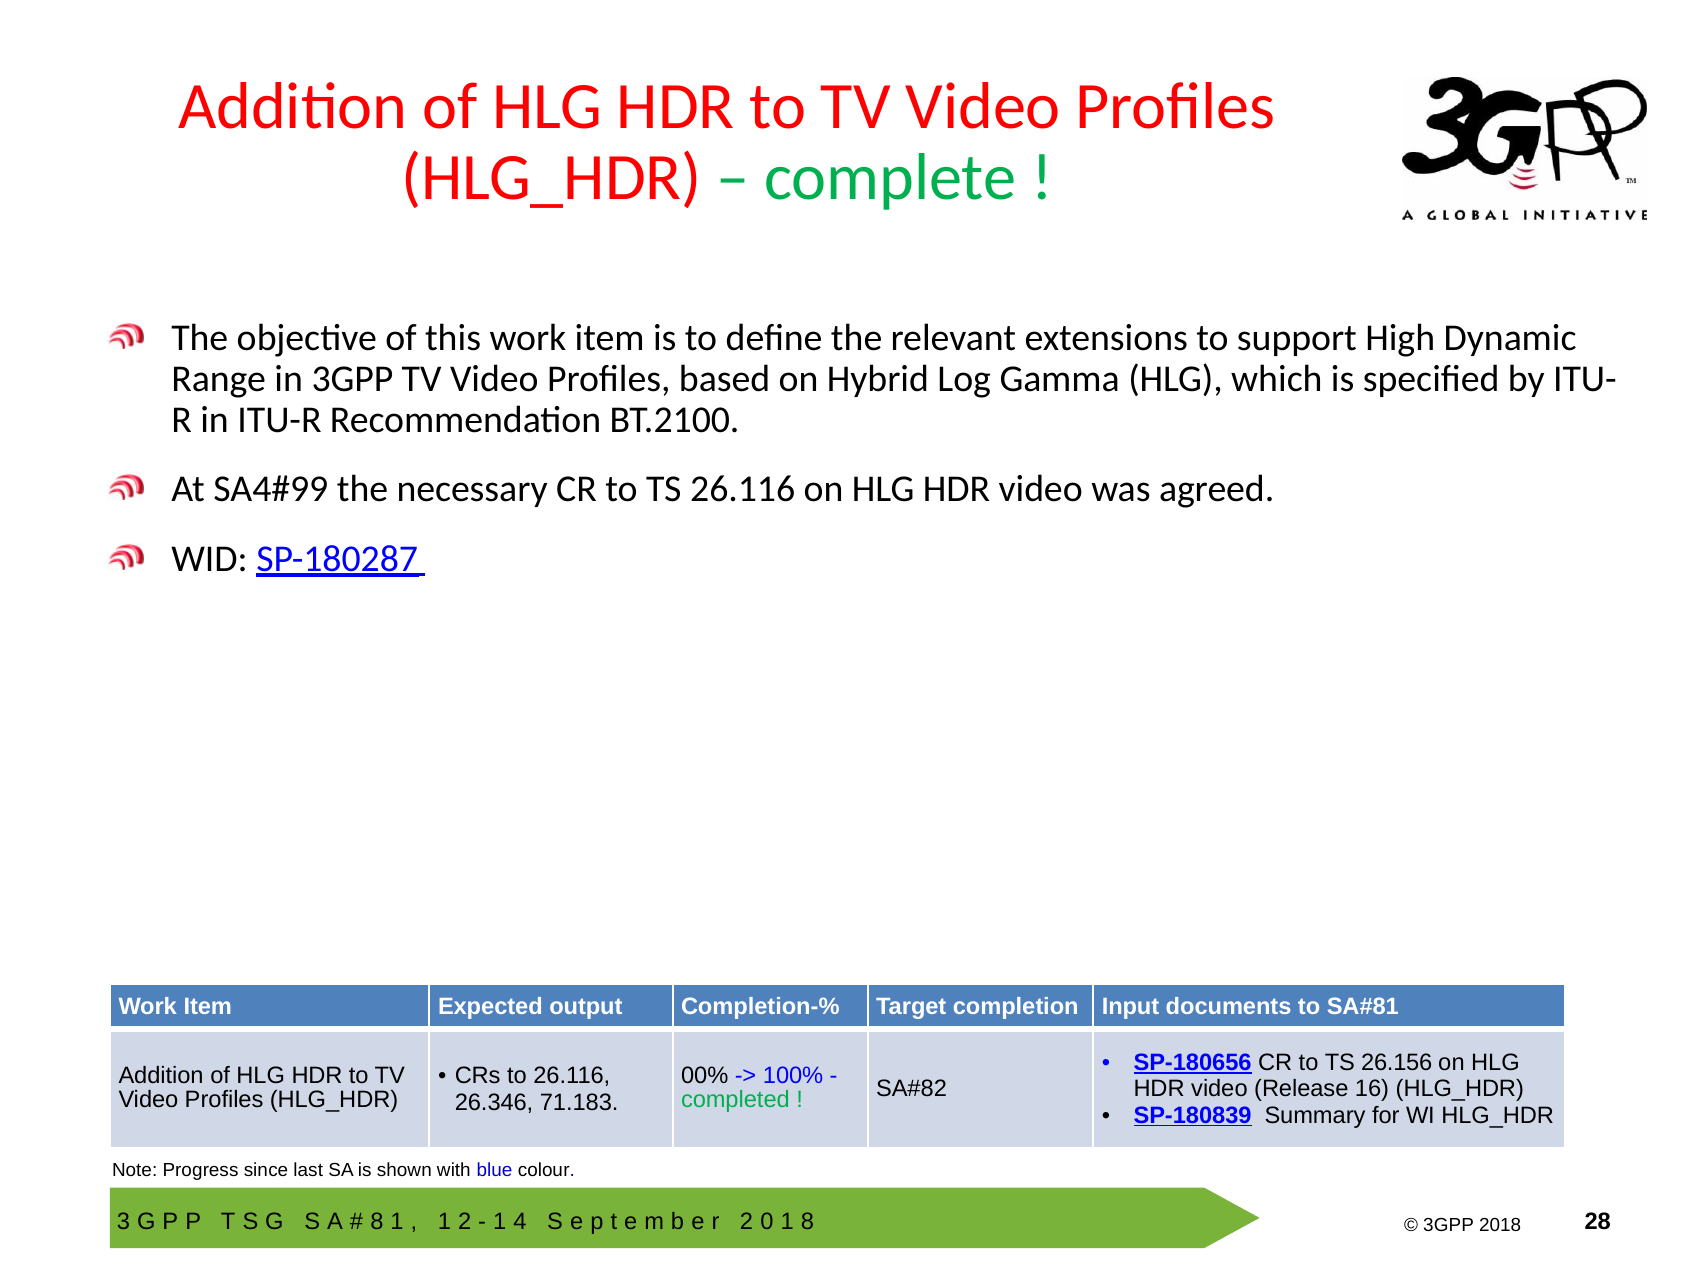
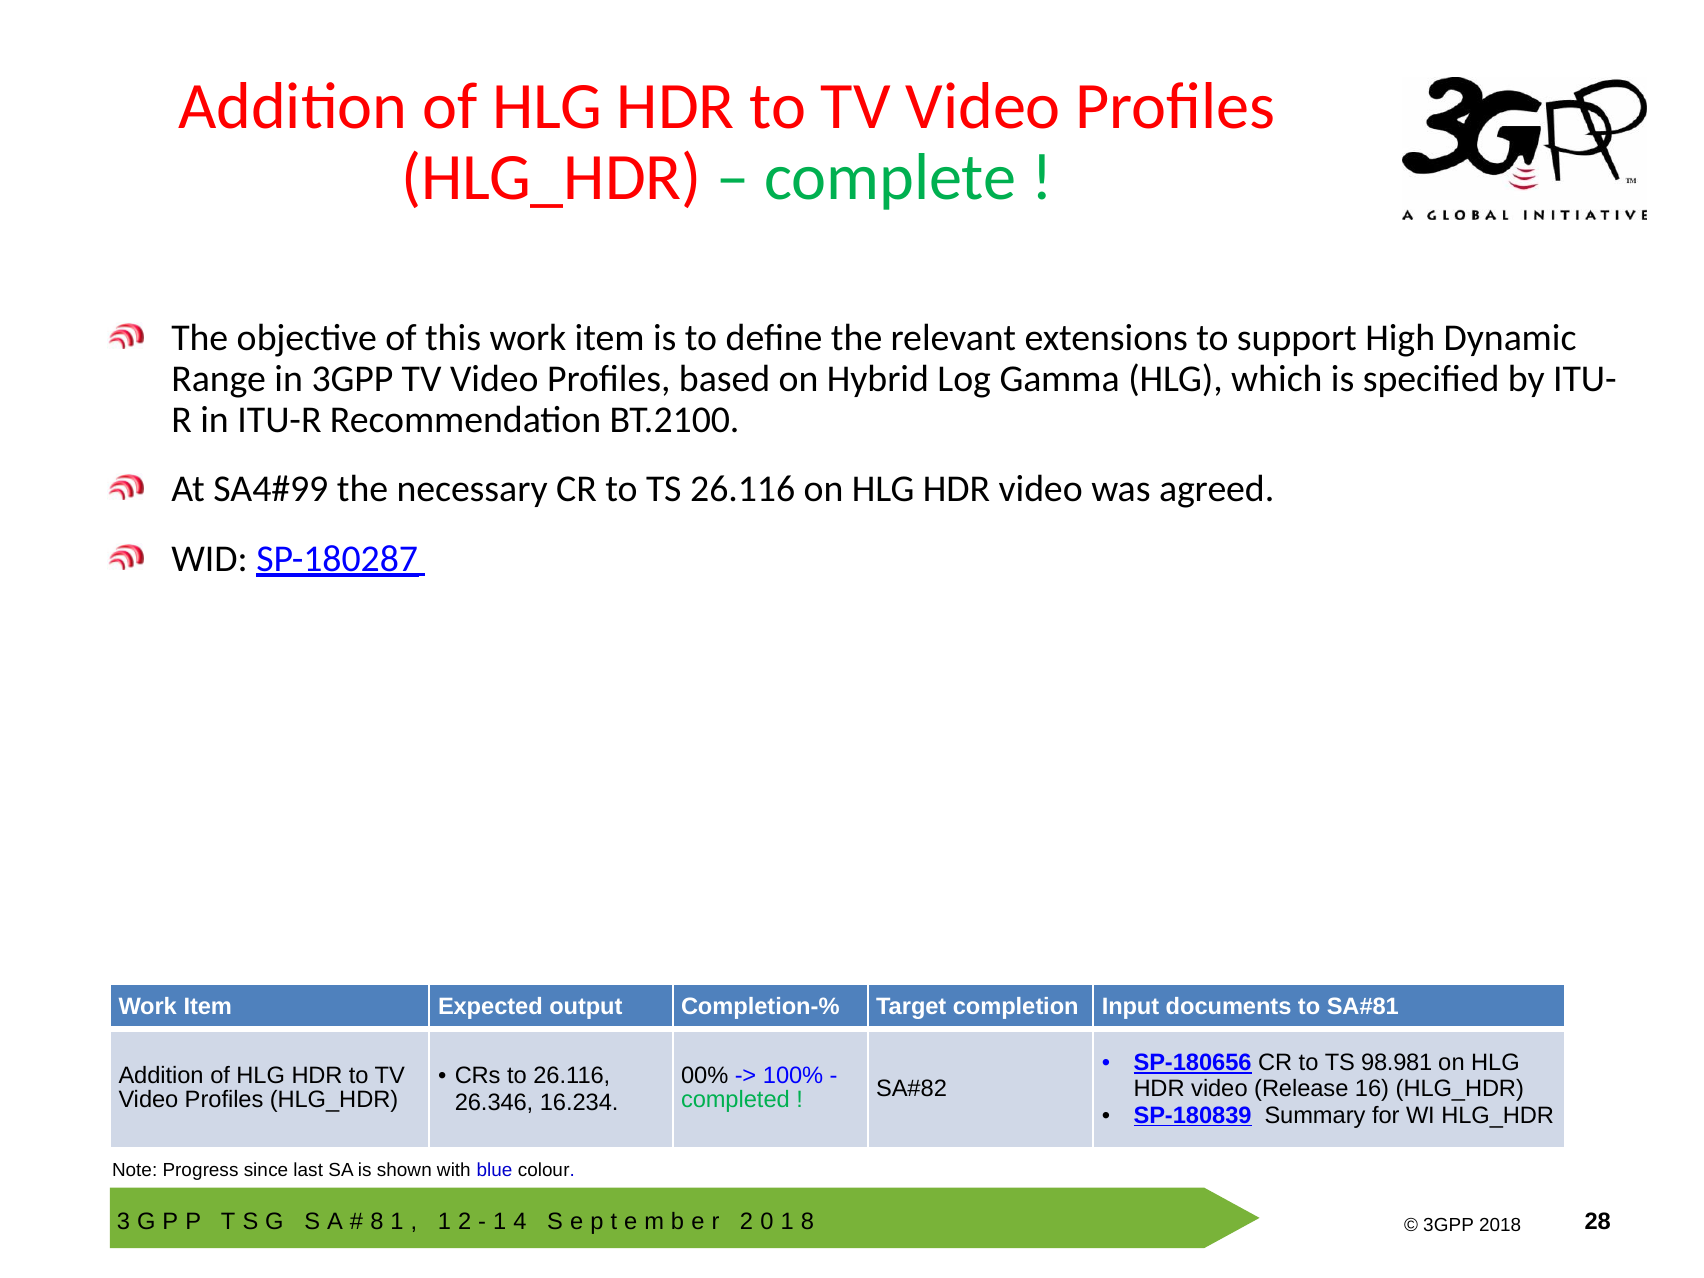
26.156: 26.156 -> 98.981
71.183: 71.183 -> 16.234
